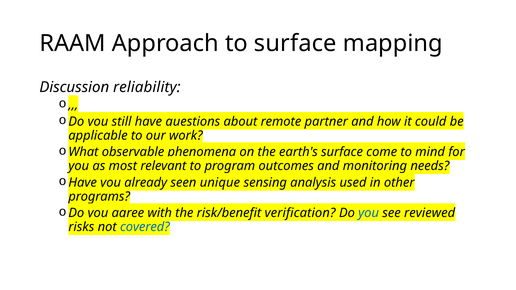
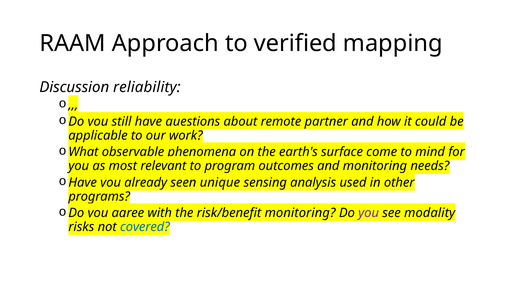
to surface: surface -> verified
risk/benefit verification: verification -> monitoring
you at (369, 213) colour: blue -> purple
reviewed: reviewed -> modality
